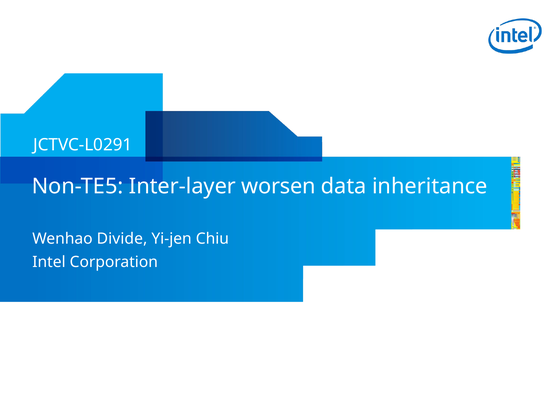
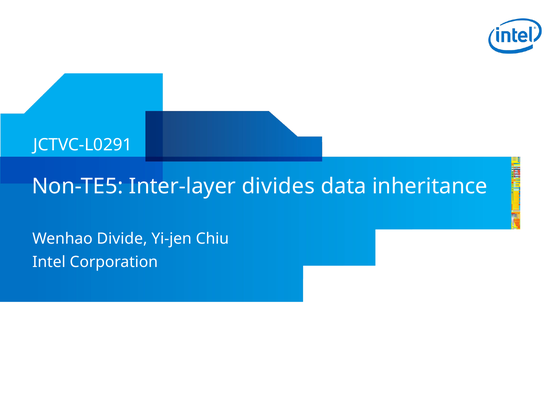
worsen: worsen -> divides
